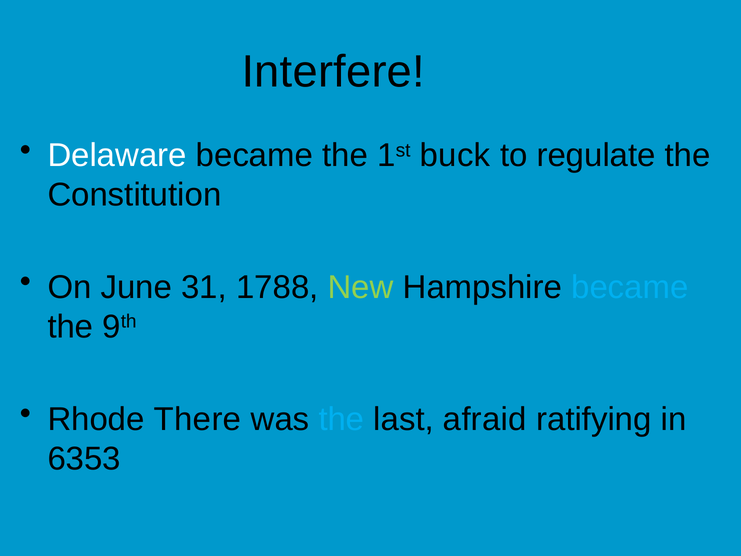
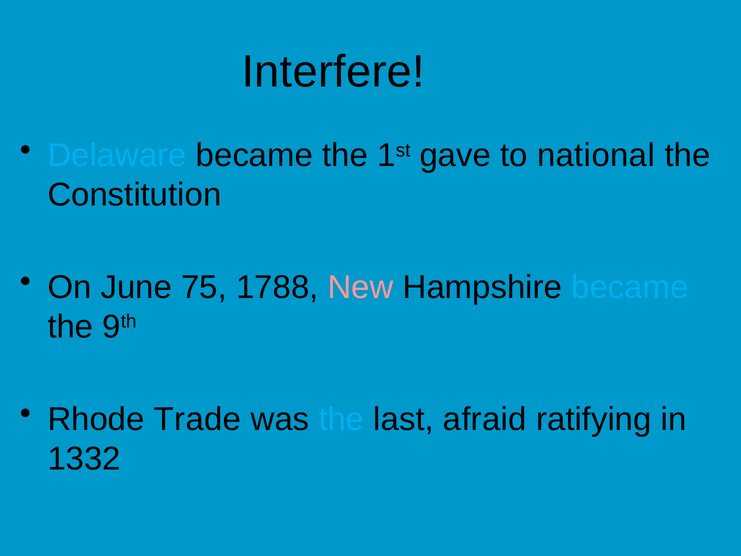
Delaware colour: white -> light blue
buck: buck -> gave
regulate: regulate -> national
31: 31 -> 75
New colour: light green -> pink
There: There -> Trade
6353: 6353 -> 1332
